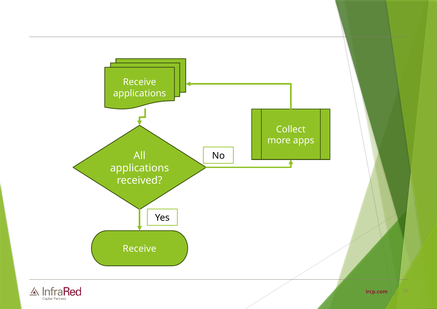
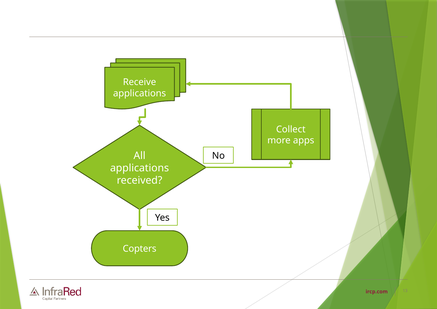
Receive at (140, 249): Receive -> Copters
